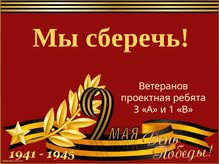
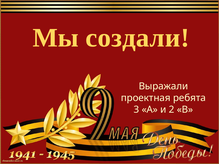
сберечь: сберечь -> создали
Ветеранов: Ветеранов -> Выражали
1: 1 -> 2
